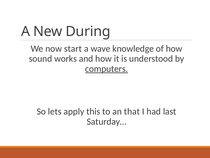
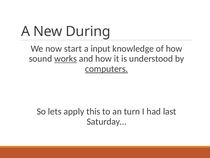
wave: wave -> input
works underline: none -> present
that: that -> turn
